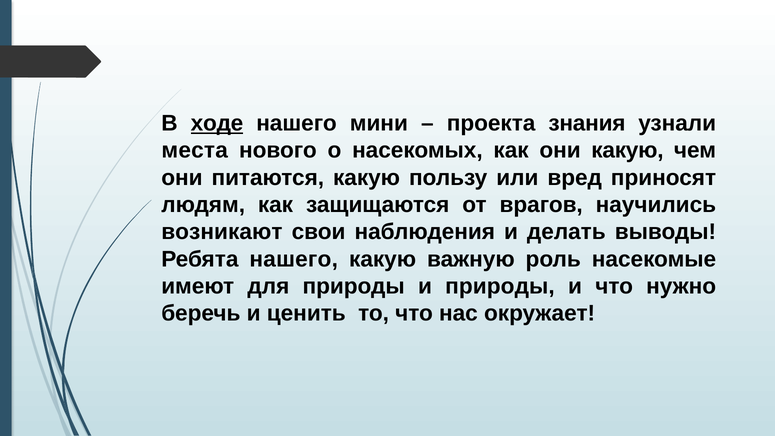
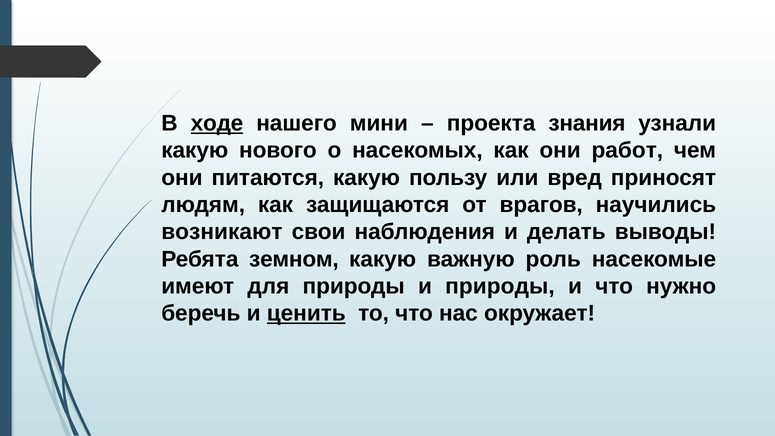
места at (195, 150): места -> какую
они какую: какую -> работ
Ребята нашего: нашего -> земном
ценить underline: none -> present
